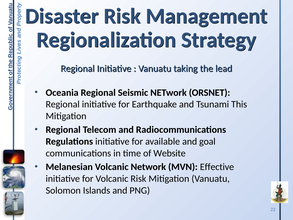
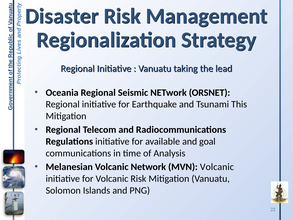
Website: Website -> Analysis
MVN Effective: Effective -> Volcanic
